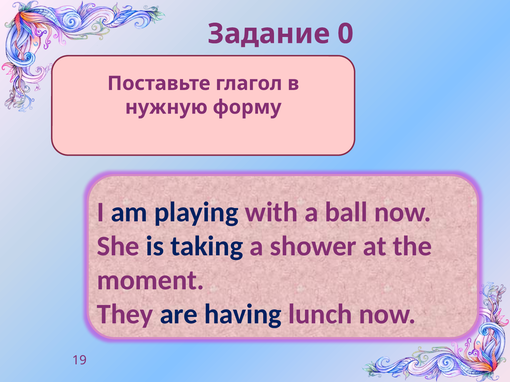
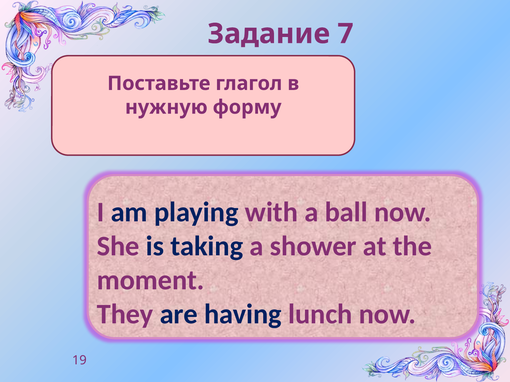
0: 0 -> 7
